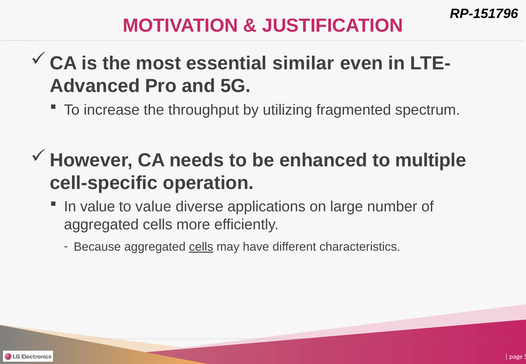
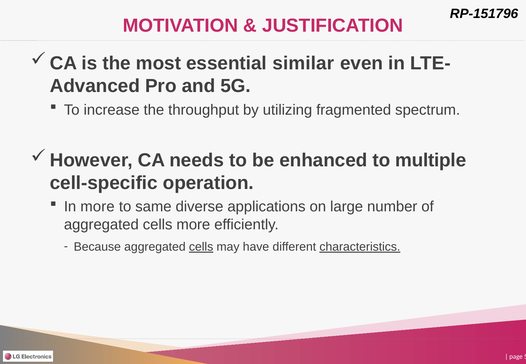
In value: value -> more
to value: value -> same
characteristics underline: none -> present
